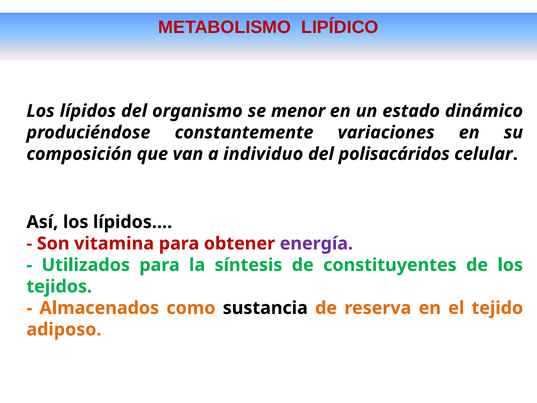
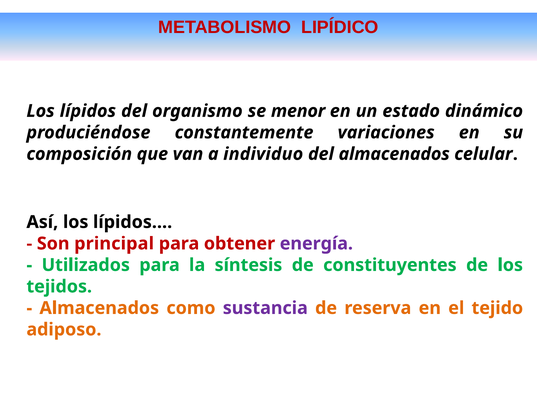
del polisacáridos: polisacáridos -> almacenados
vitamina: vitamina -> principal
sustancia colour: black -> purple
